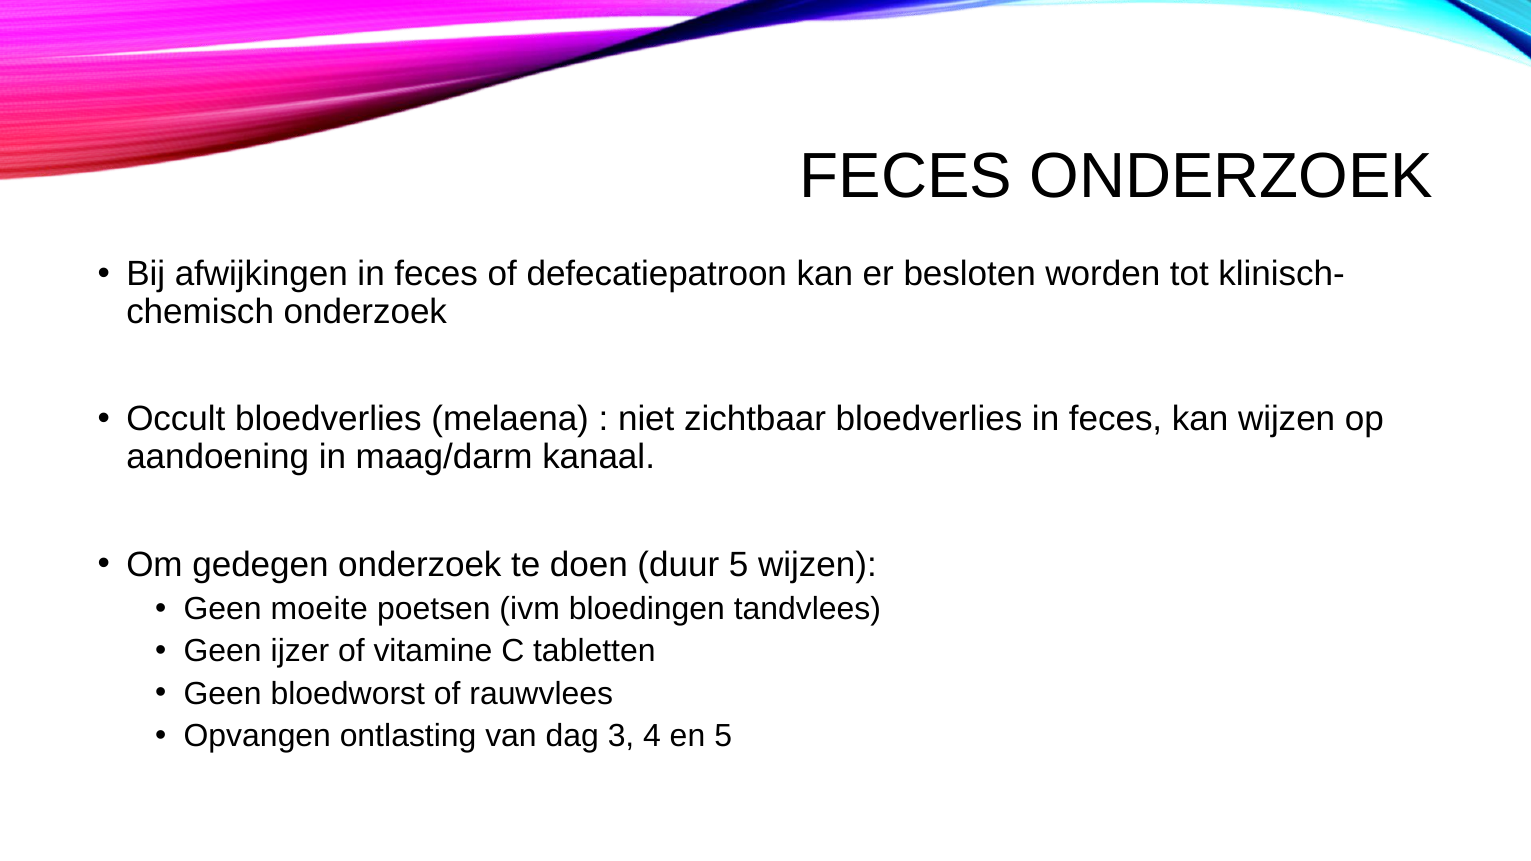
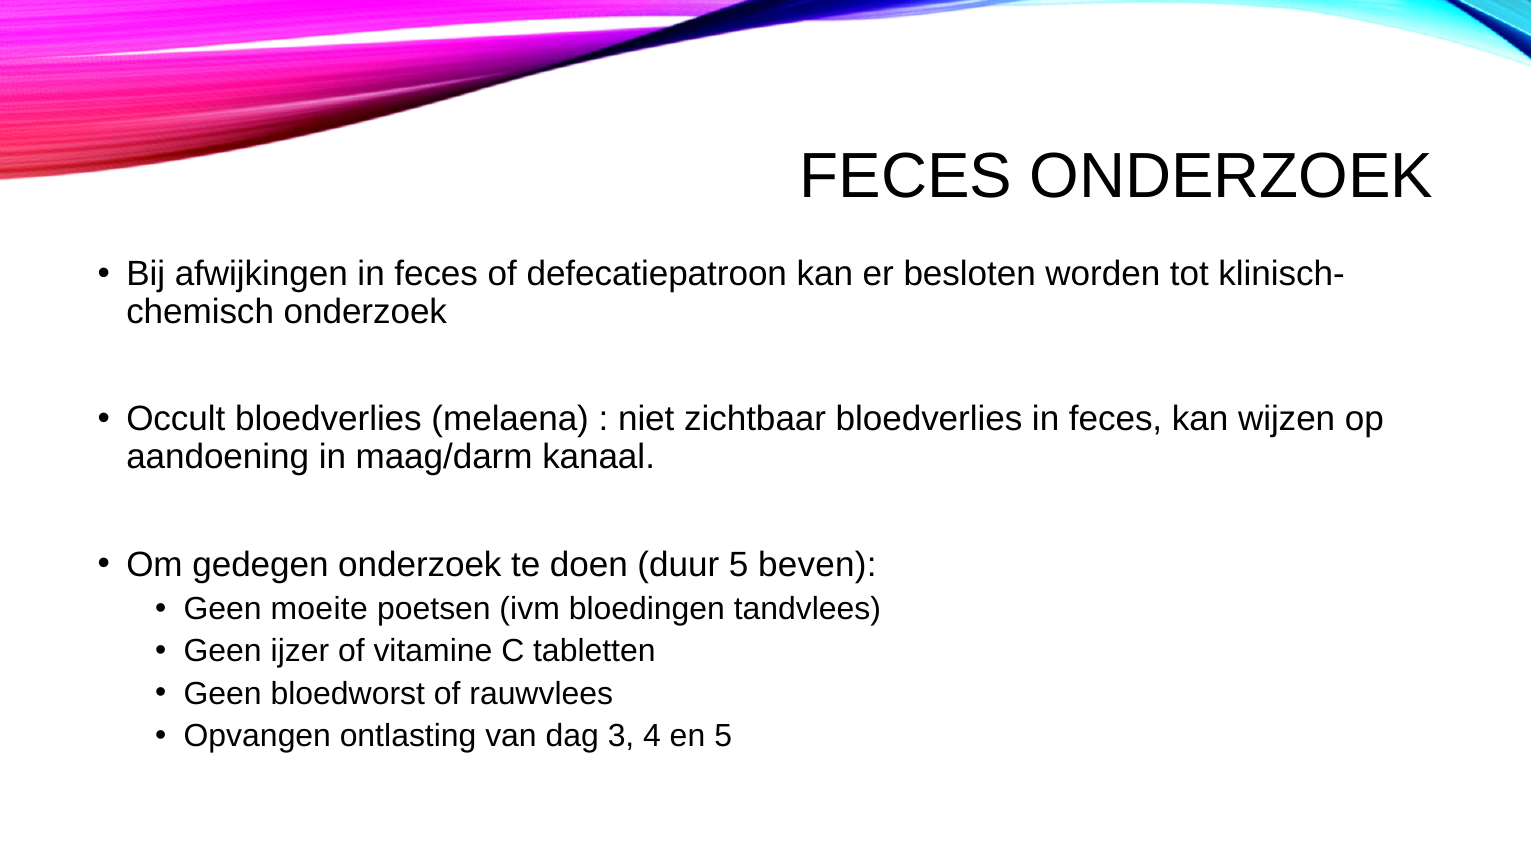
5 wijzen: wijzen -> beven
